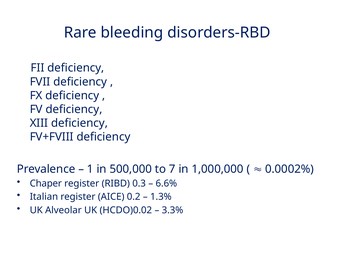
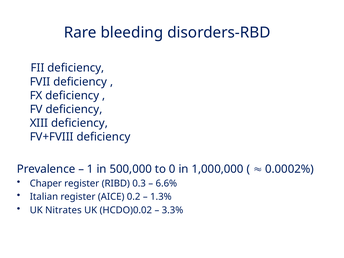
7: 7 -> 0
Alveolar: Alveolar -> Nitrates
